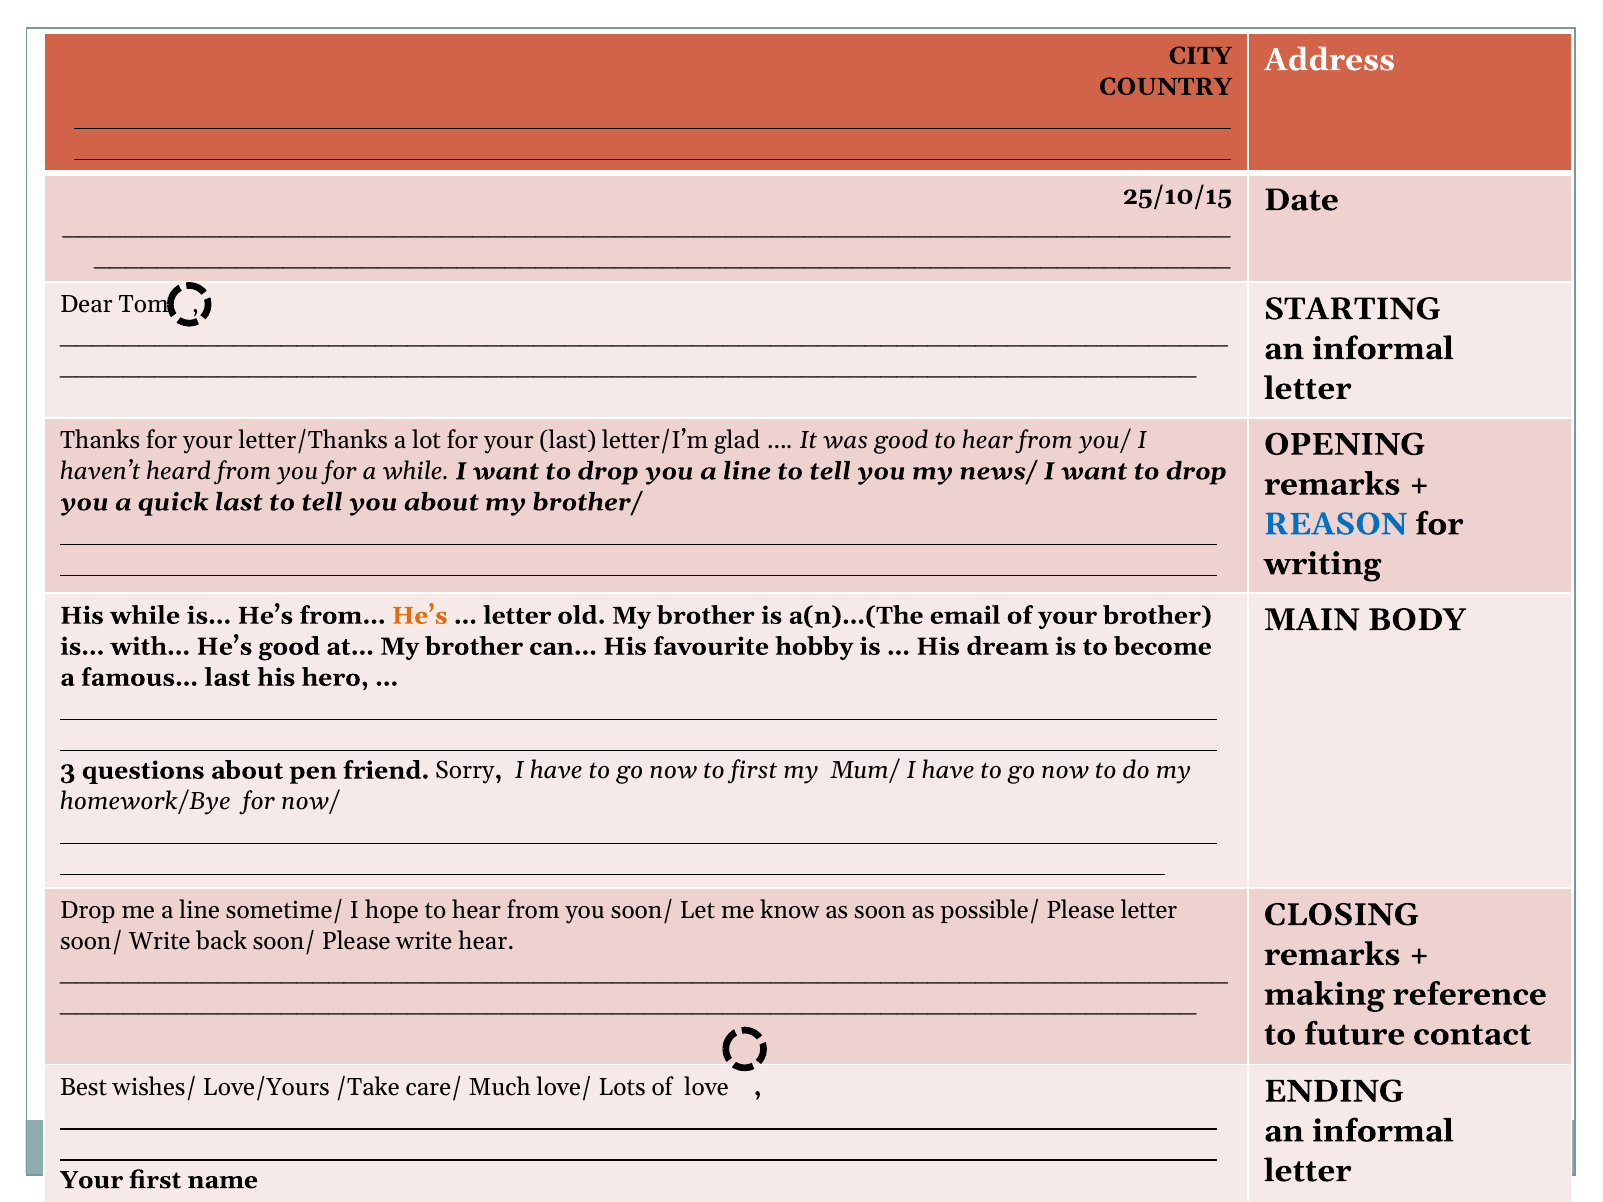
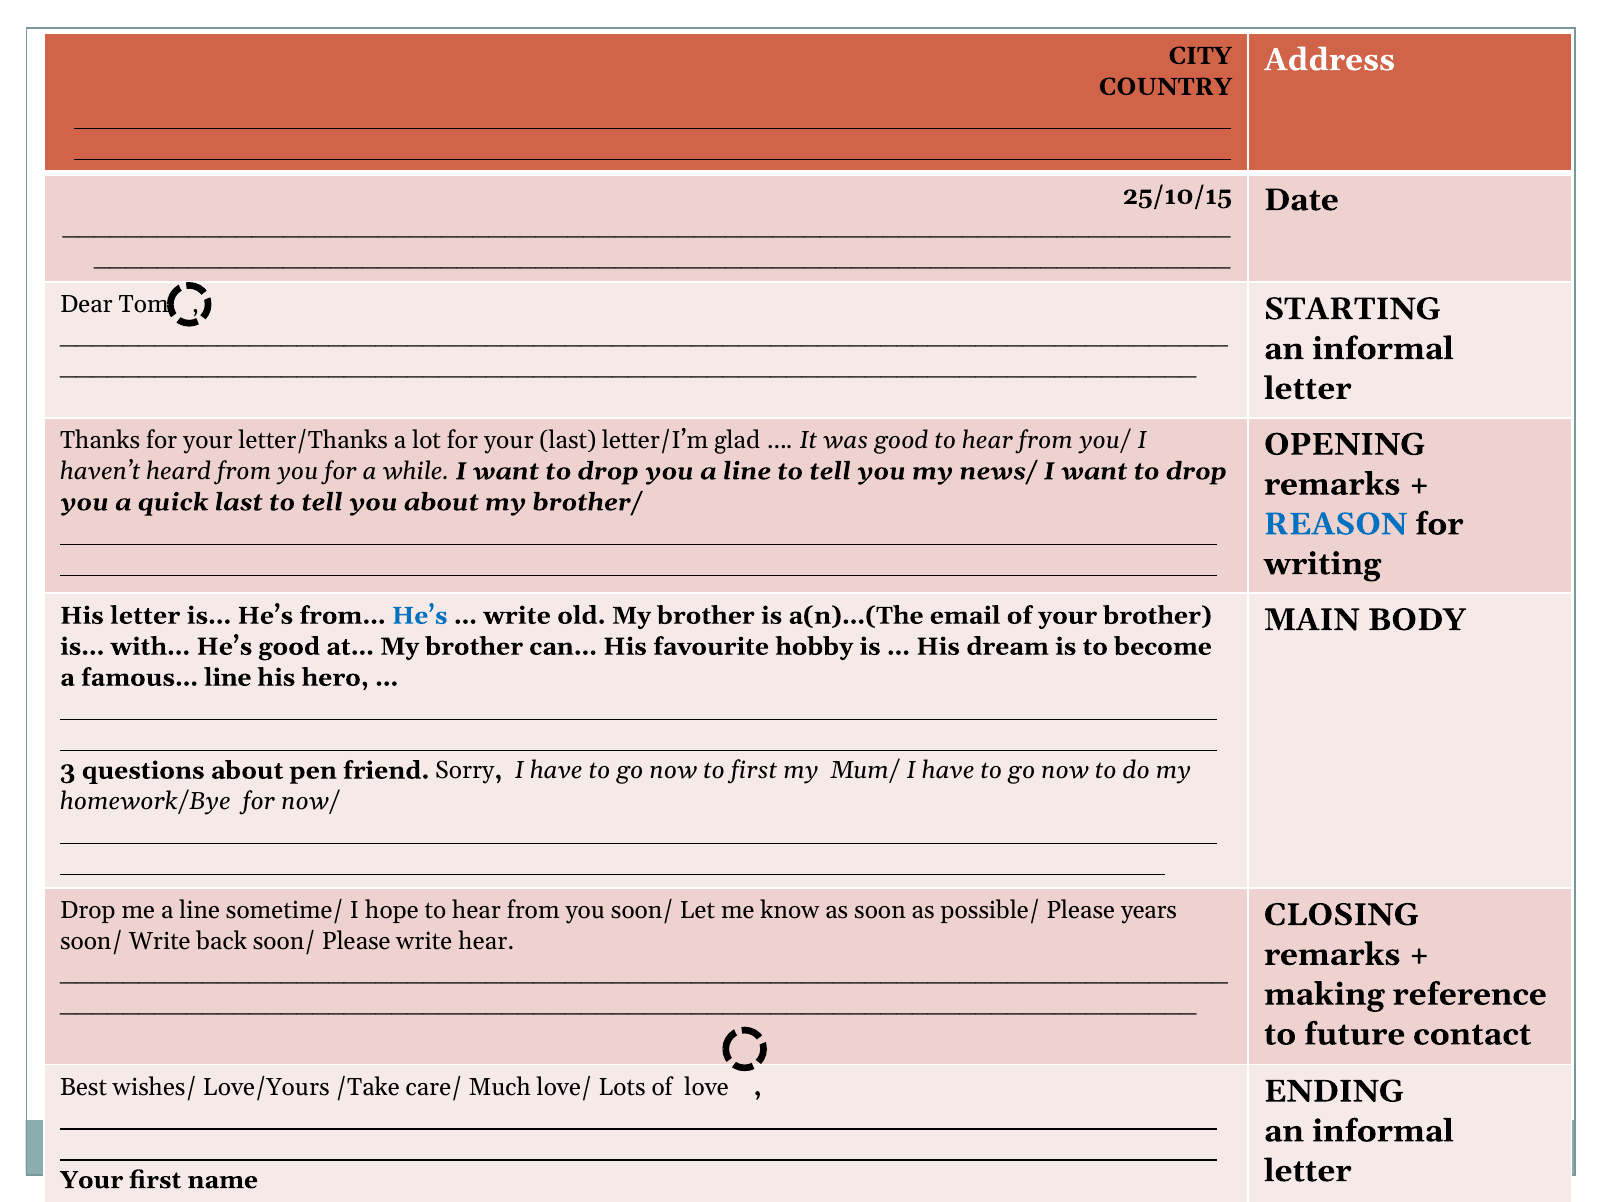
His while: while -> letter
He’s at (420, 616) colour: orange -> blue
letter at (517, 616): letter -> write
famous… last: last -> line
Please letter: letter -> years
